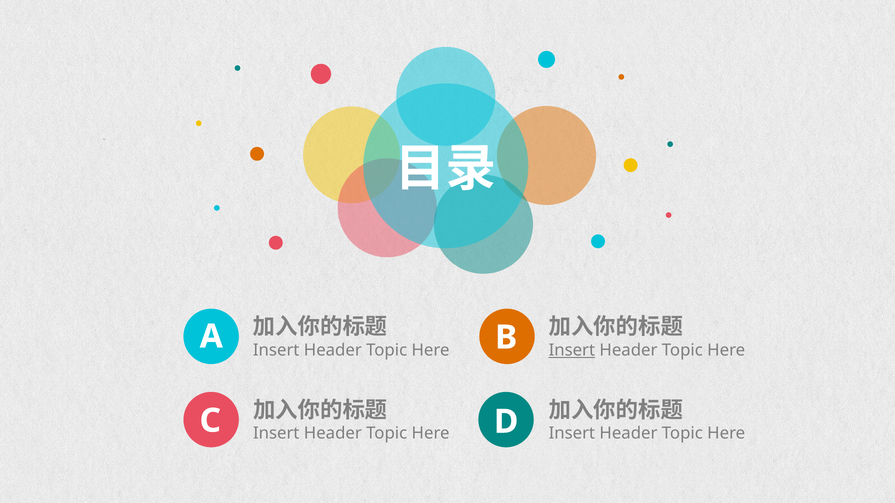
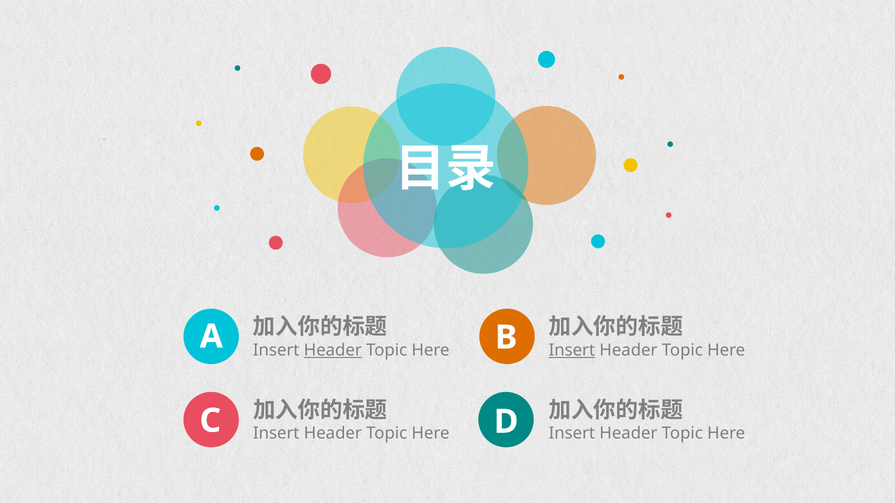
Header at (333, 350) underline: none -> present
